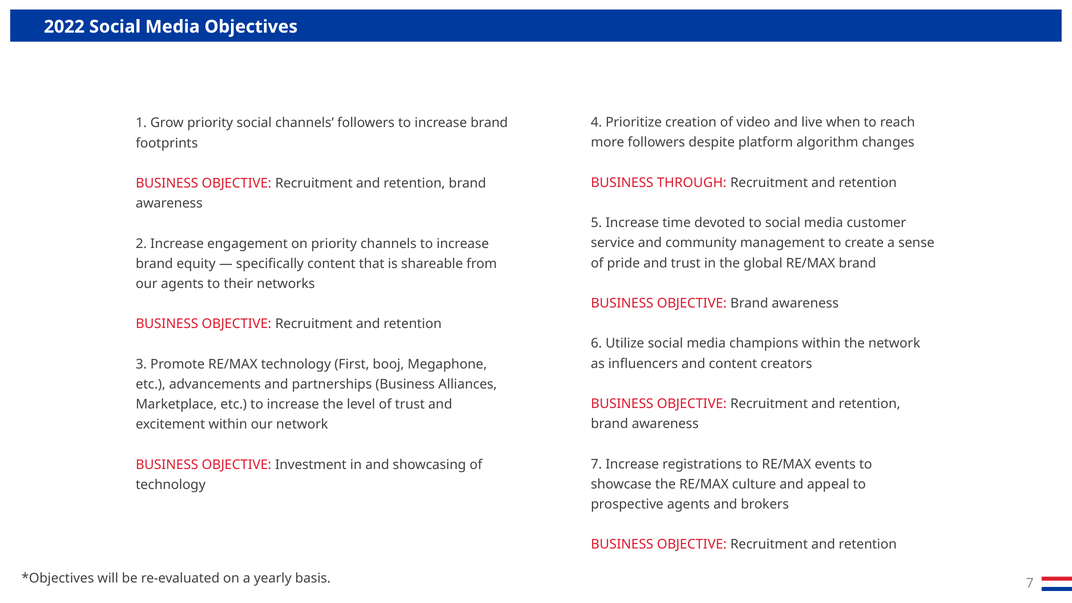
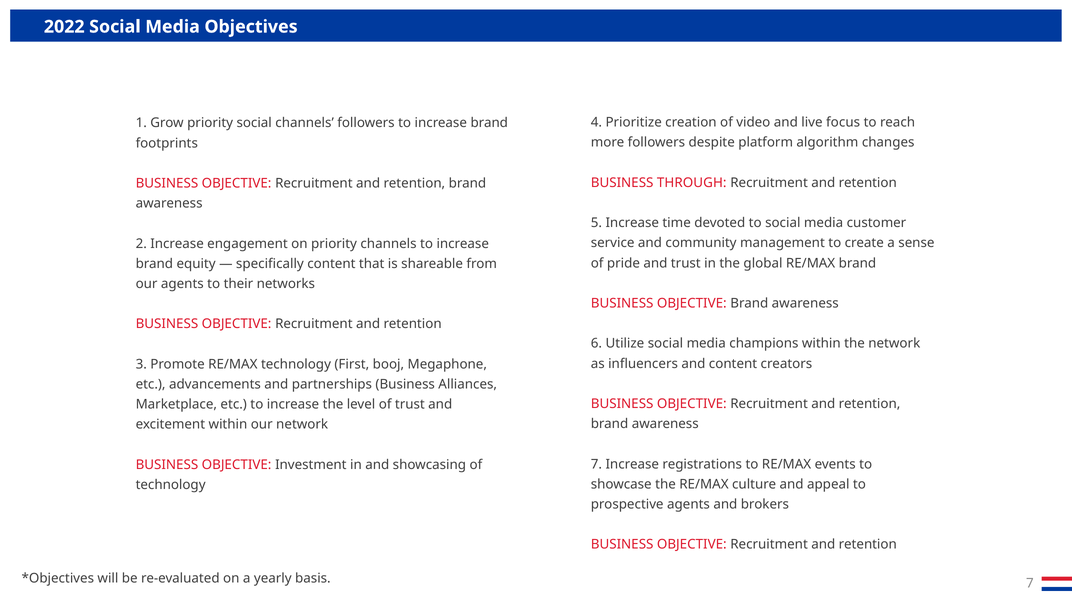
when: when -> focus
